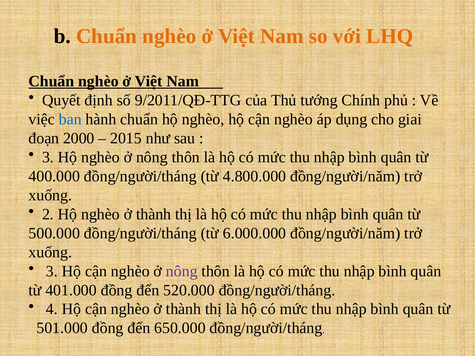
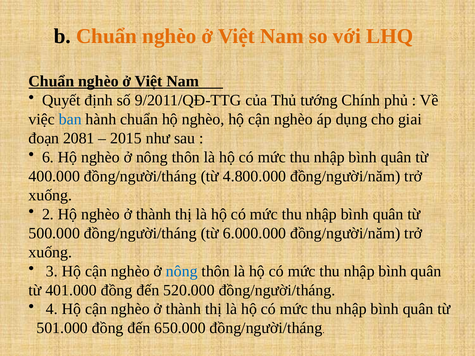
2000: 2000 -> 2081
3 at (48, 157): 3 -> 6
nông at (182, 271) colour: purple -> blue
